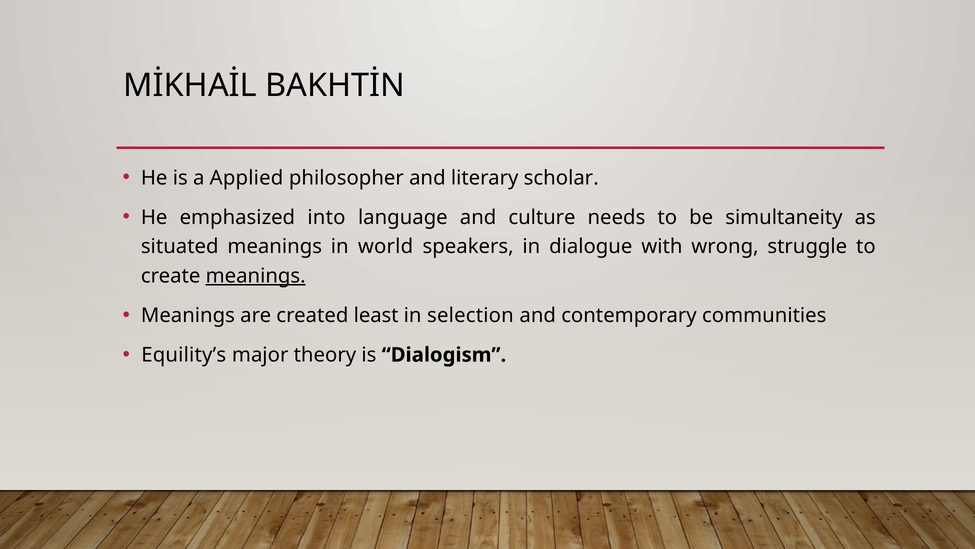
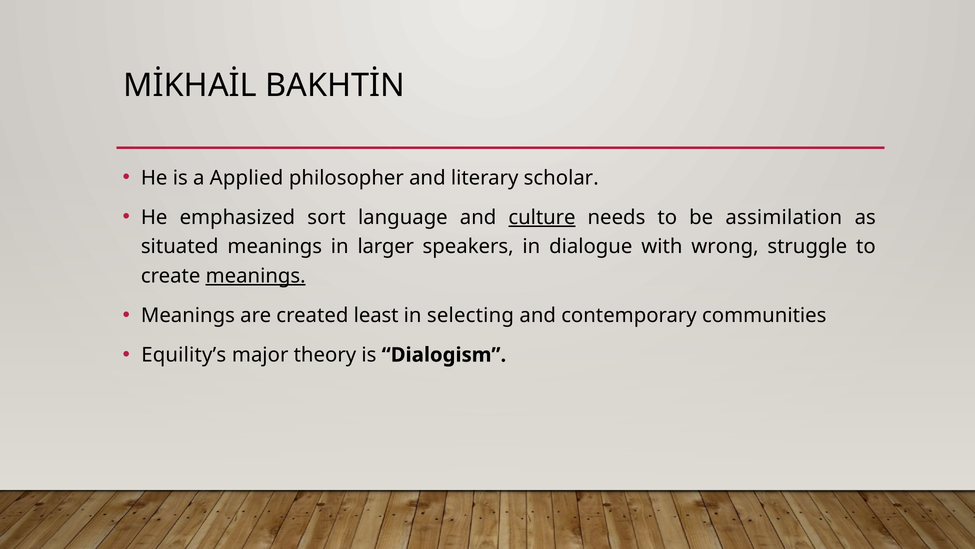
into: into -> sort
culture underline: none -> present
simultaneity: simultaneity -> assimilation
world: world -> larger
selection: selection -> selecting
